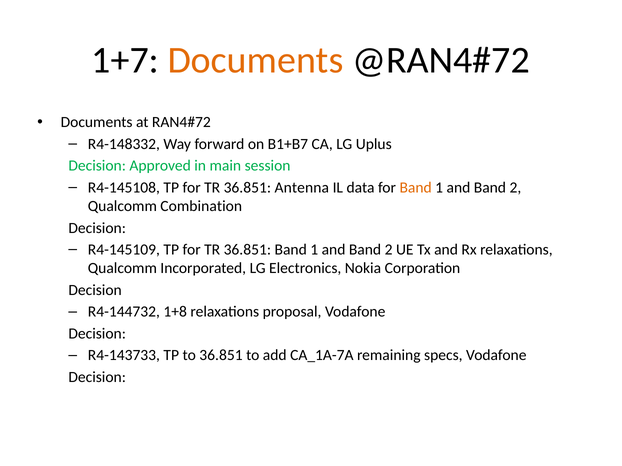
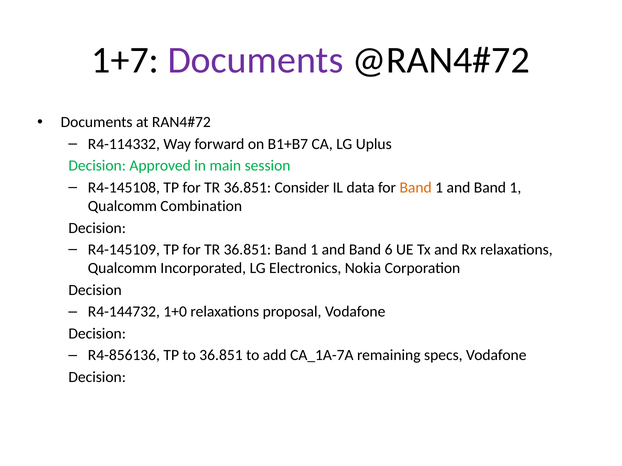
Documents at (256, 60) colour: orange -> purple
R4-148332: R4-148332 -> R4-114332
Antenna: Antenna -> Consider
2 at (515, 188): 2 -> 1
2 at (389, 250): 2 -> 6
1+8: 1+8 -> 1+0
R4-143733: R4-143733 -> R4-856136
